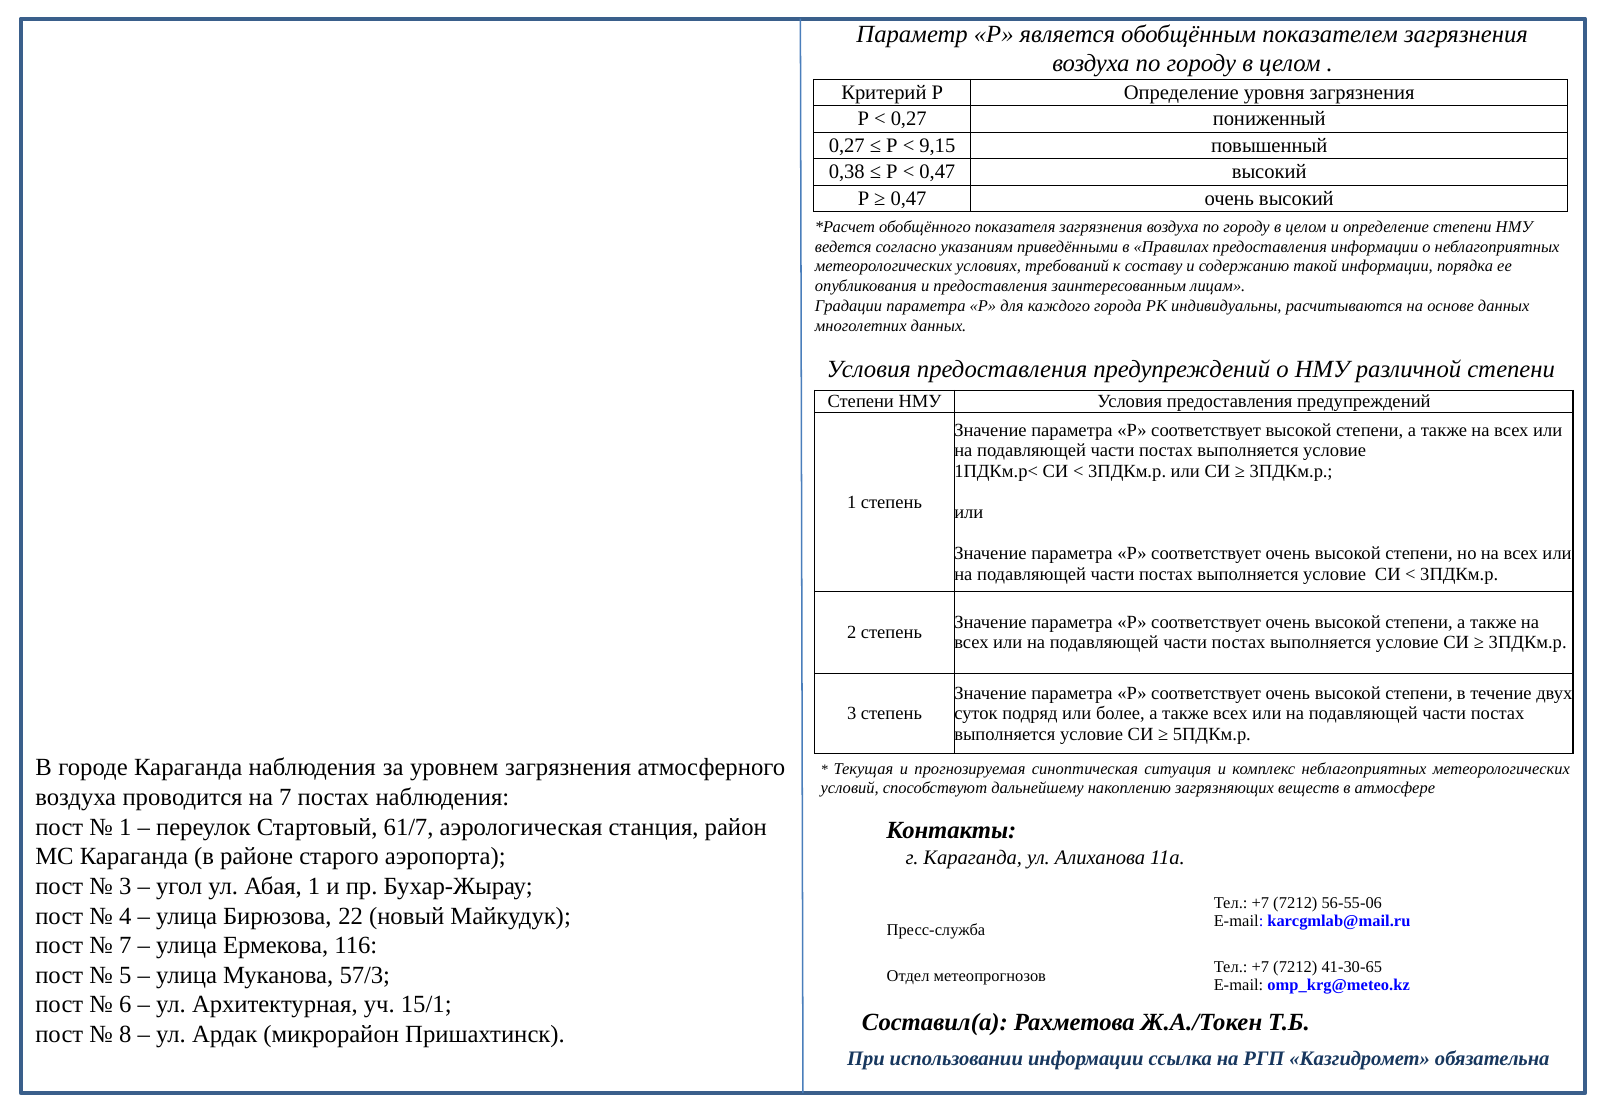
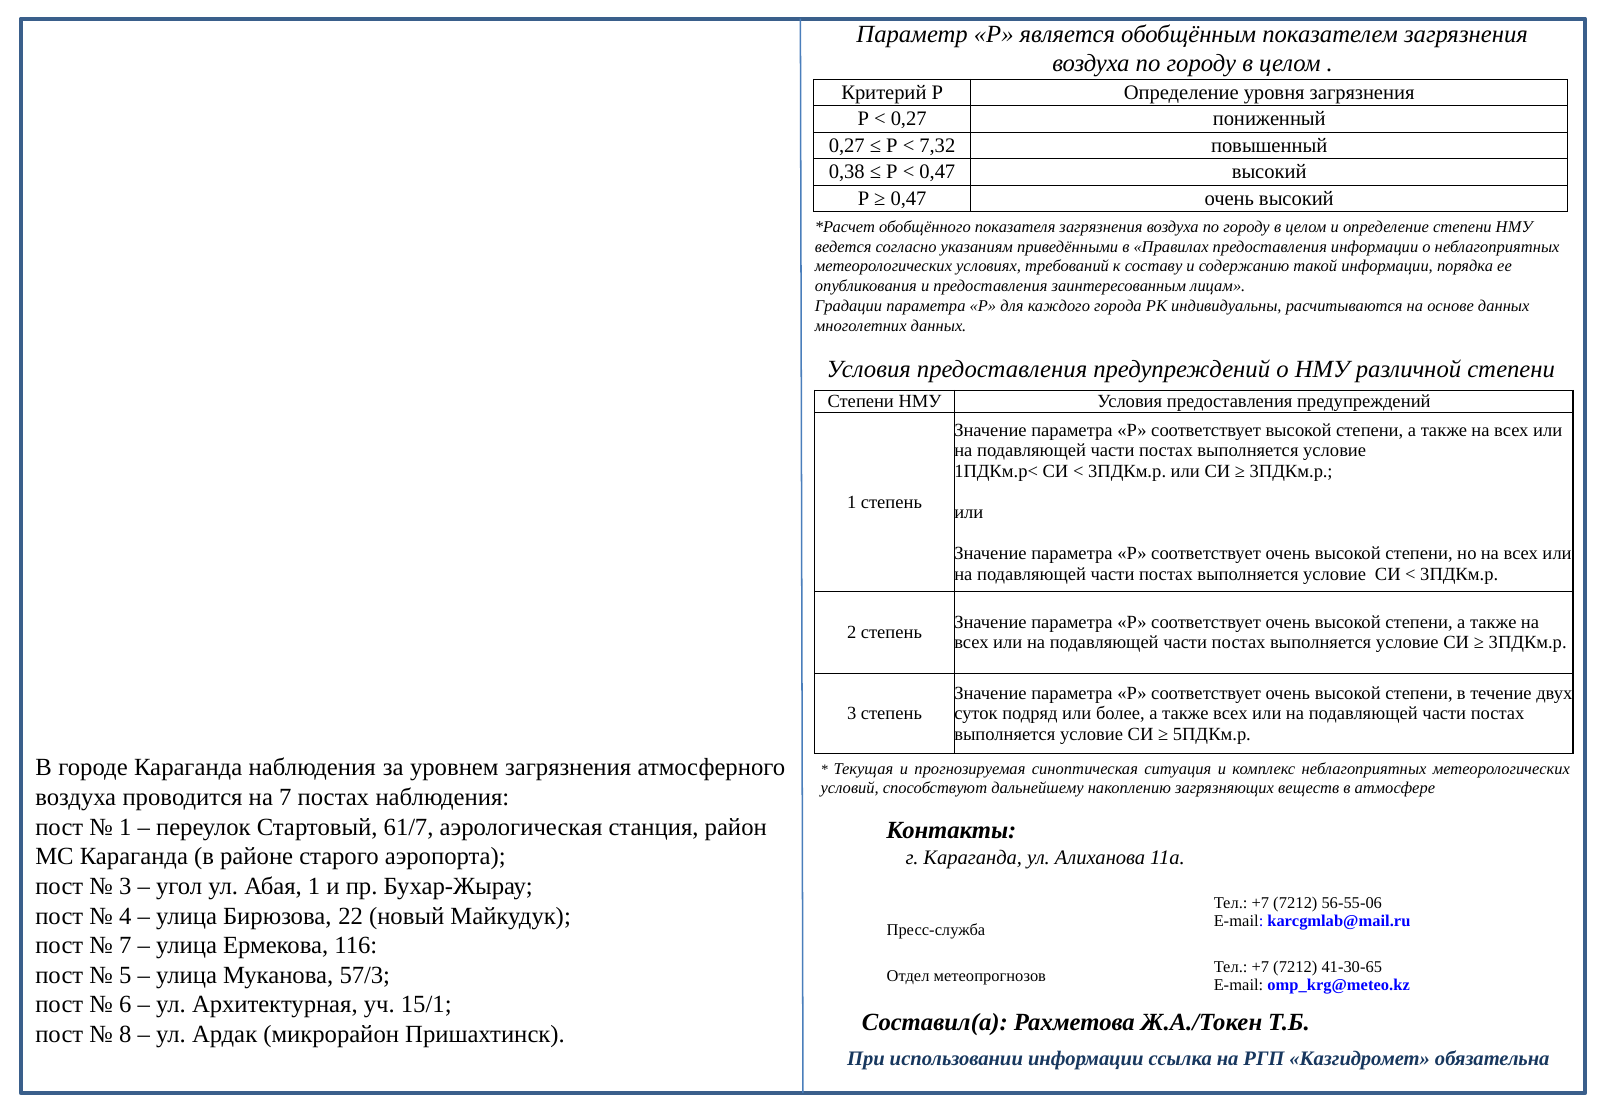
9,15: 9,15 -> 7,32
